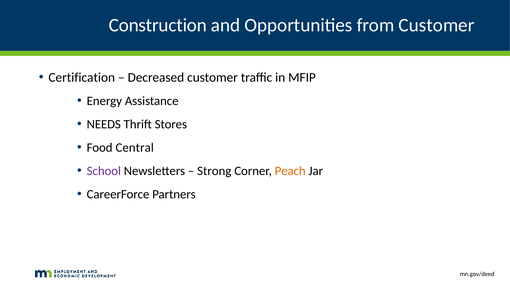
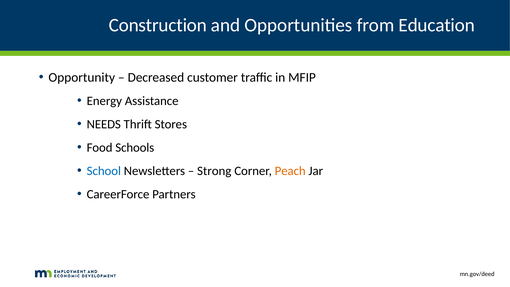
from Customer: Customer -> Education
Certification: Certification -> Opportunity
Central: Central -> Schools
School colour: purple -> blue
